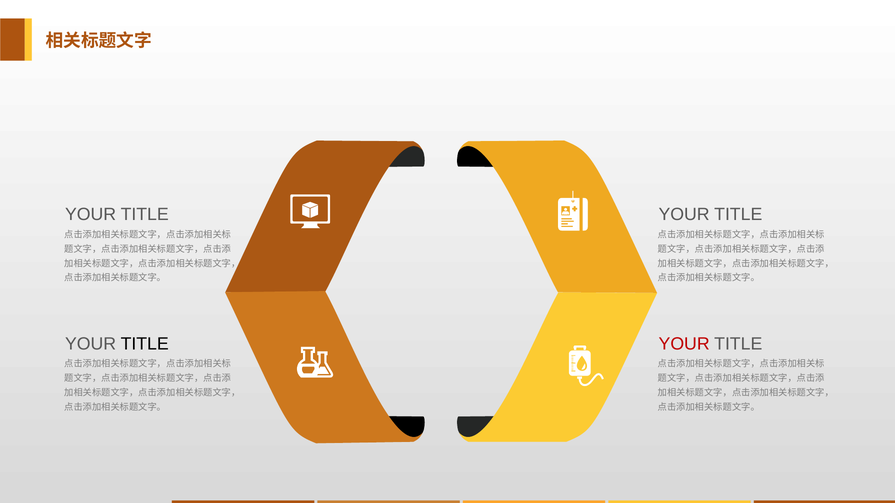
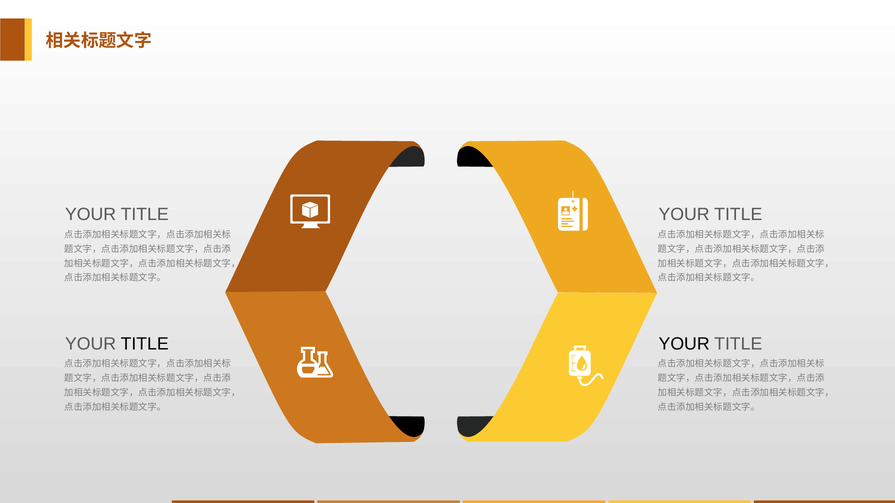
YOUR at (684, 344) colour: red -> black
